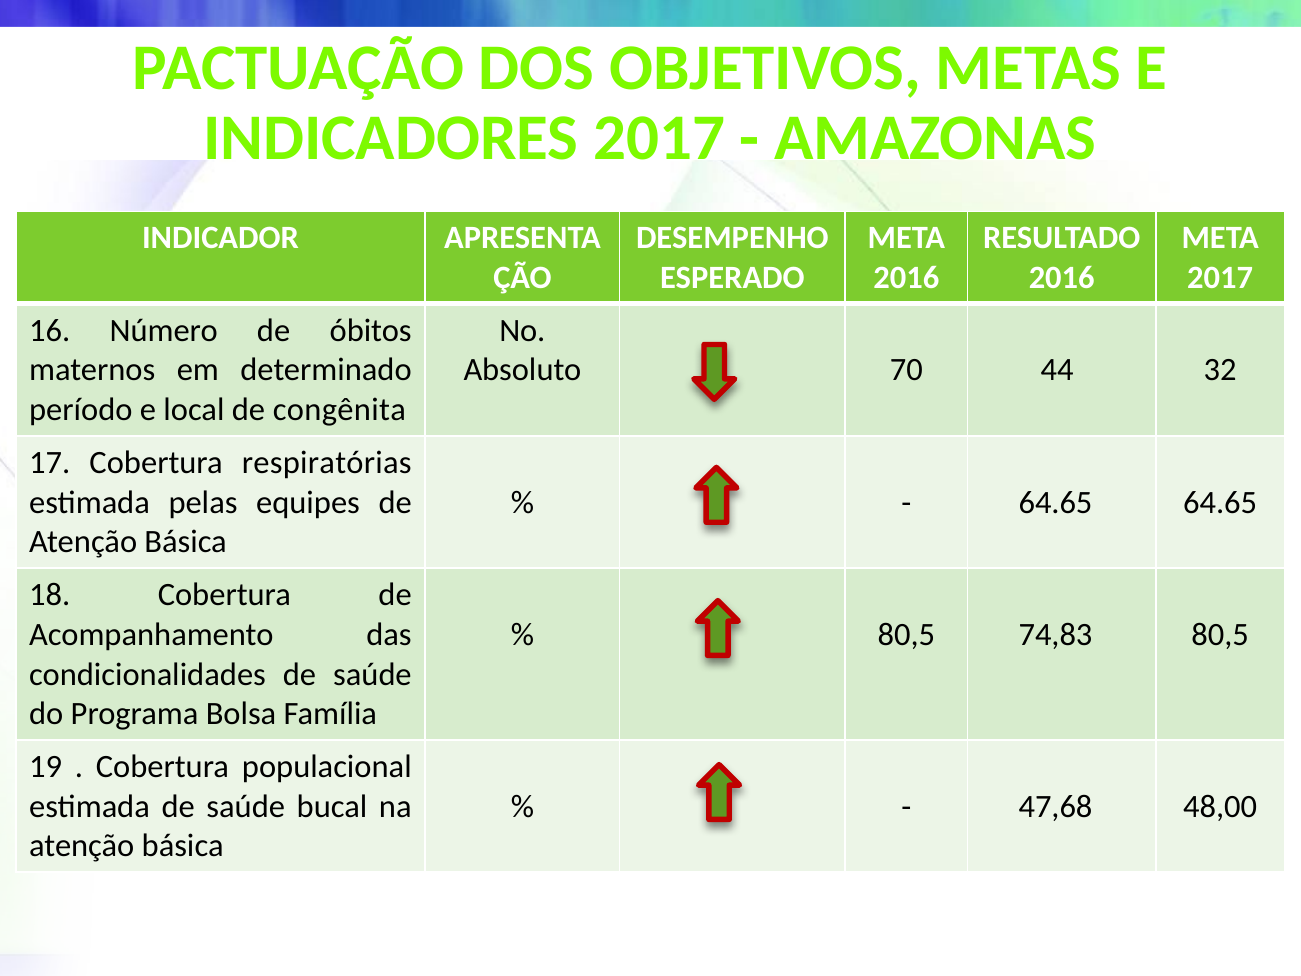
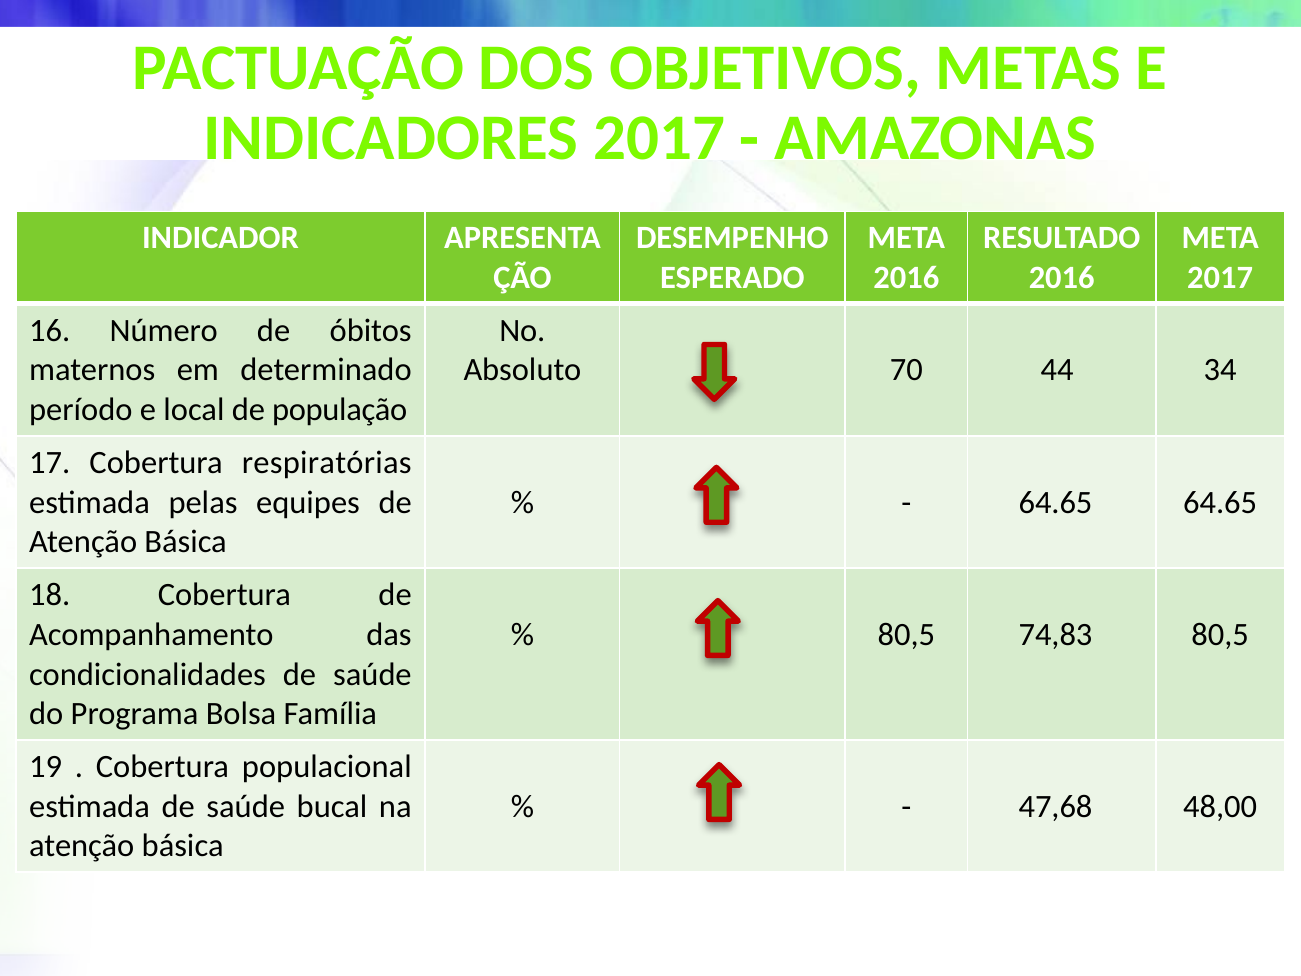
32: 32 -> 34
congênita: congênita -> população
